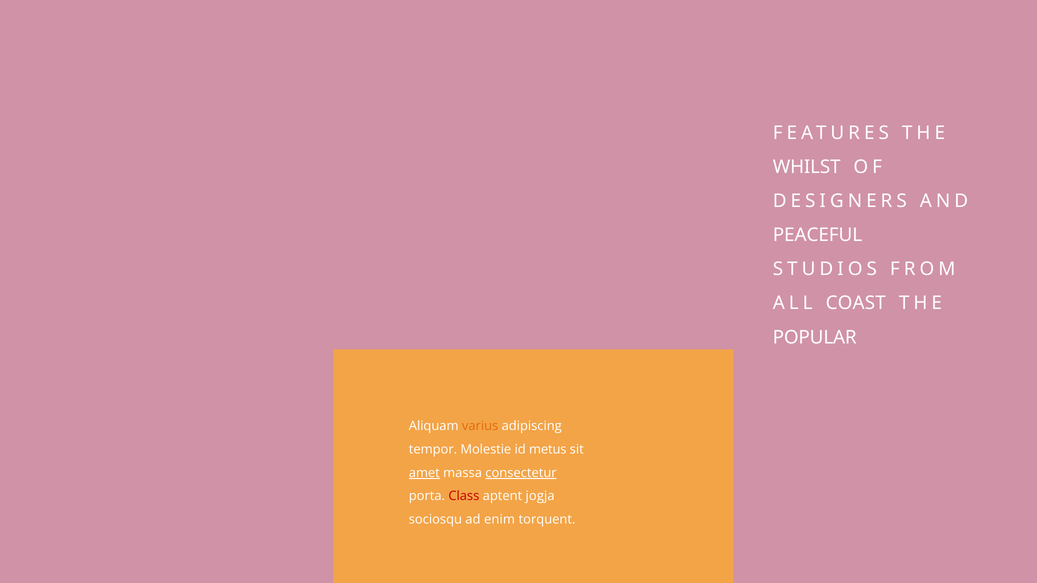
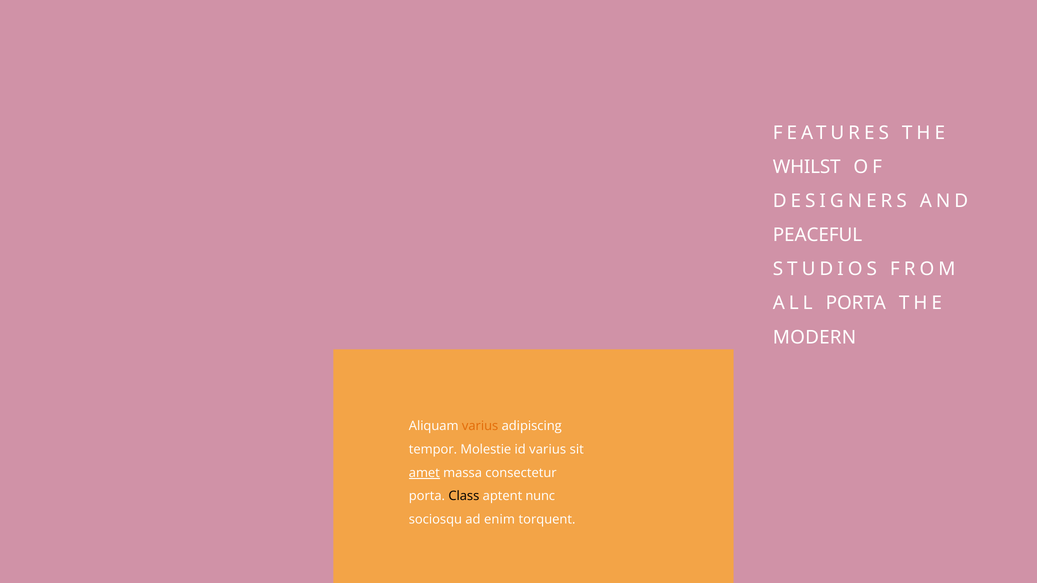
ALL COAST: COAST -> PORTA
POPULAR: POPULAR -> MODERN
id metus: metus -> varius
consectetur underline: present -> none
Class colour: red -> black
jogja: jogja -> nunc
